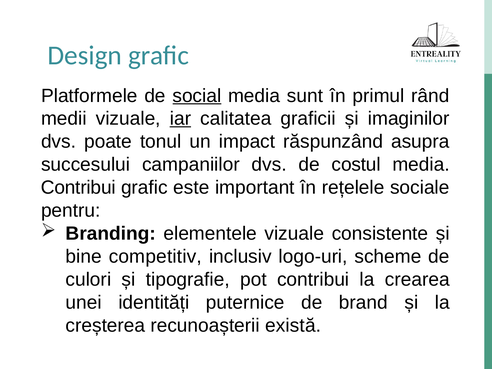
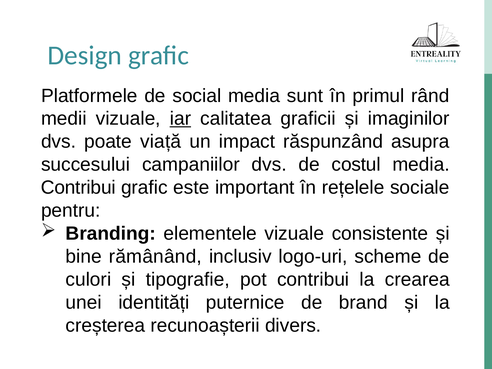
social underline: present -> none
tonul: tonul -> viață
competitiv: competitiv -> rămânând
există: există -> divers
